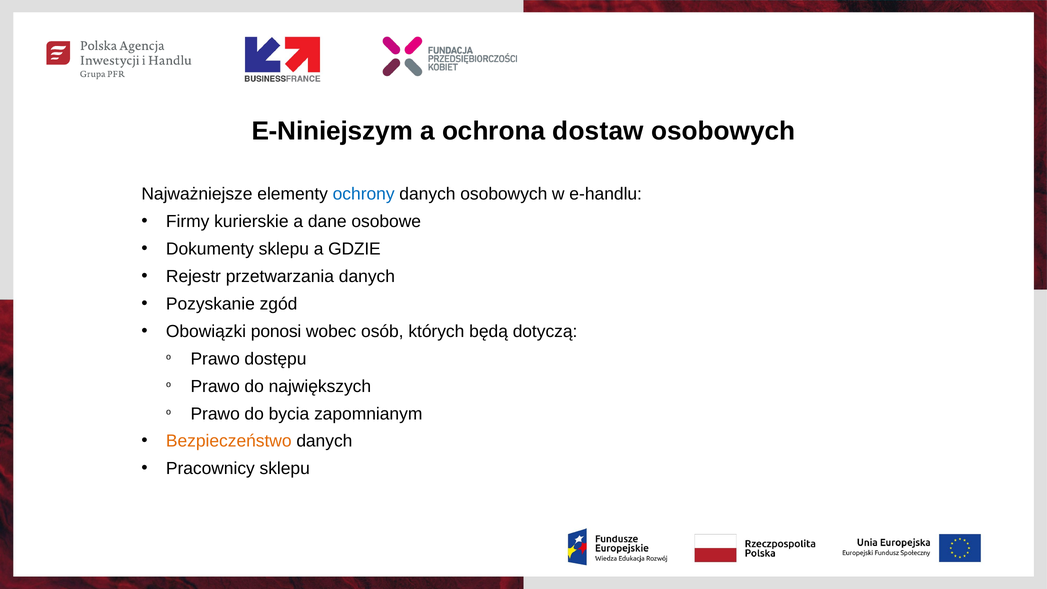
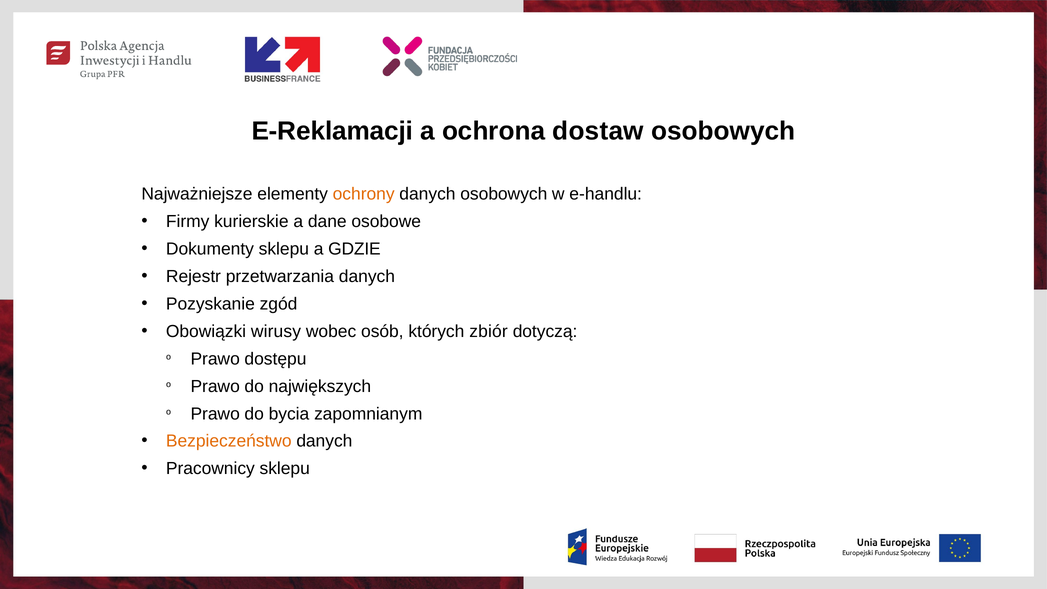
E-Niniejszym: E-Niniejszym -> E-Reklamacji
ochrony colour: blue -> orange
ponosi: ponosi -> wirusy
będą: będą -> zbiór
